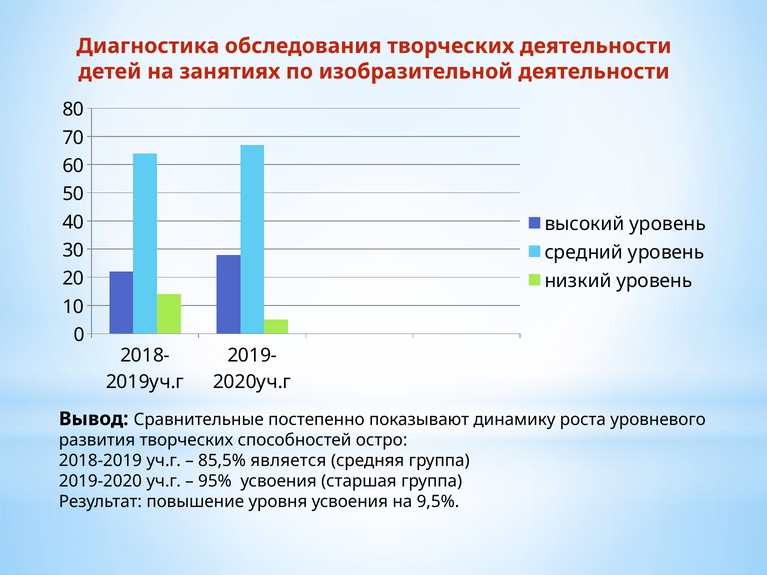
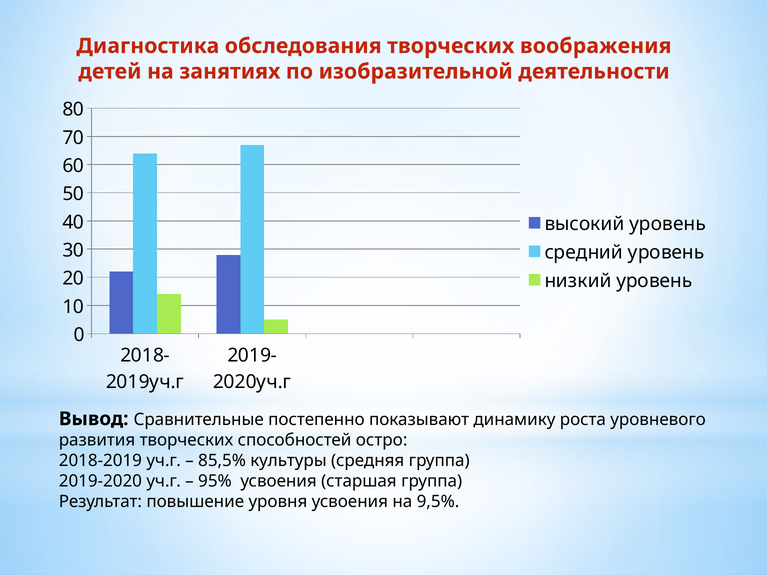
творческих деятельности: деятельности -> воображения
является: является -> культуры
